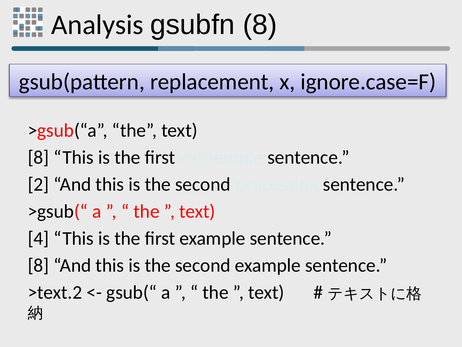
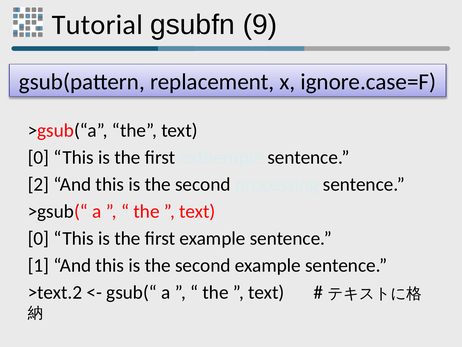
Analysis: Analysis -> Tutorial
gsubfn 8: 8 -> 9
8 at (38, 157): 8 -> 0
4 at (38, 238): 4 -> 0
8 at (38, 265): 8 -> 1
